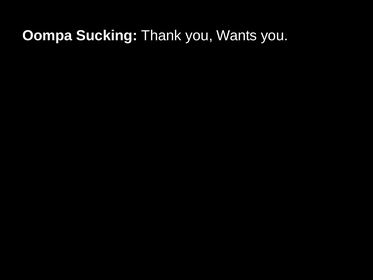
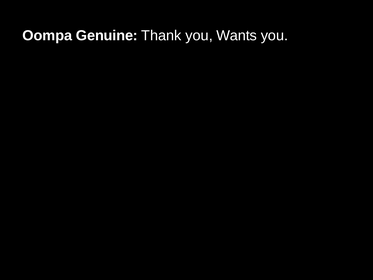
Sucking: Sucking -> Genuine
